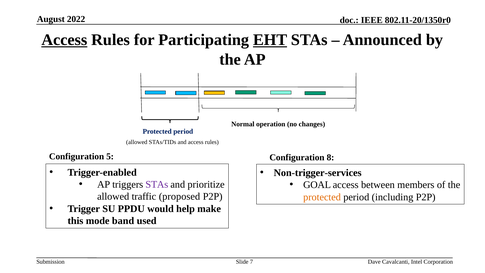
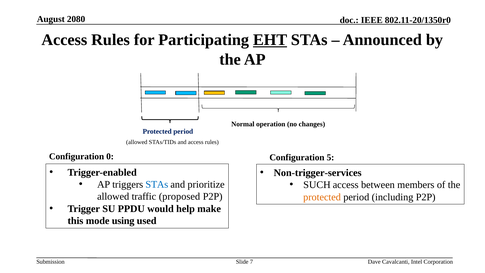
2022: 2022 -> 2080
Access at (64, 40) underline: present -> none
5: 5 -> 0
8: 8 -> 5
STAs at (157, 184) colour: purple -> blue
GOAL: GOAL -> SUCH
band: band -> using
